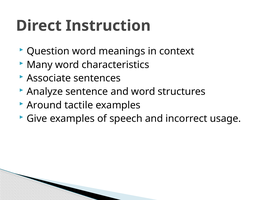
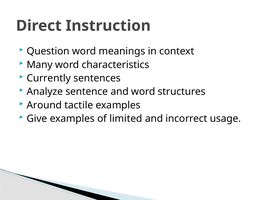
Associate: Associate -> Currently
speech: speech -> limited
